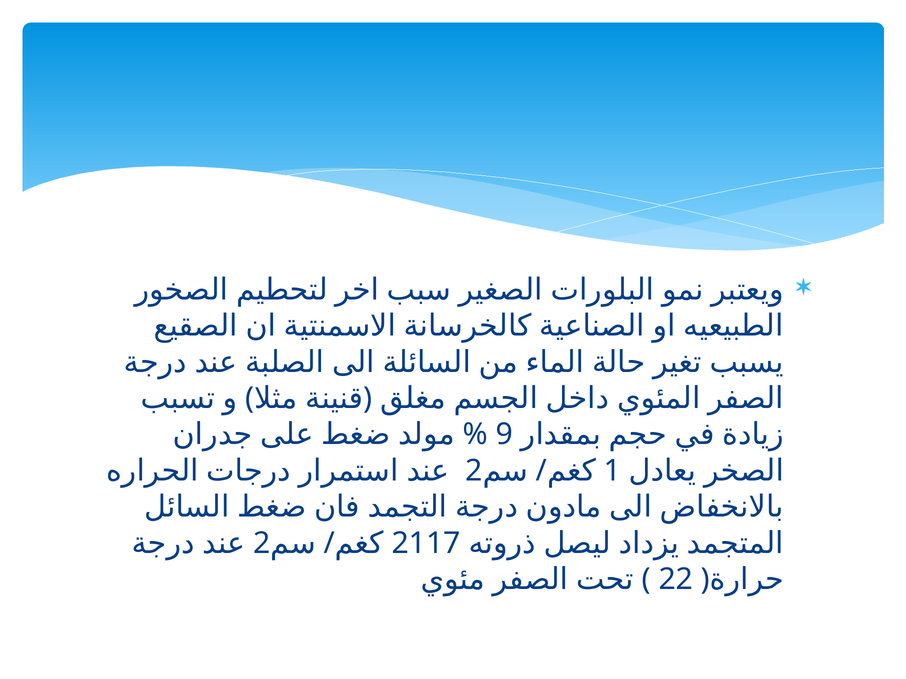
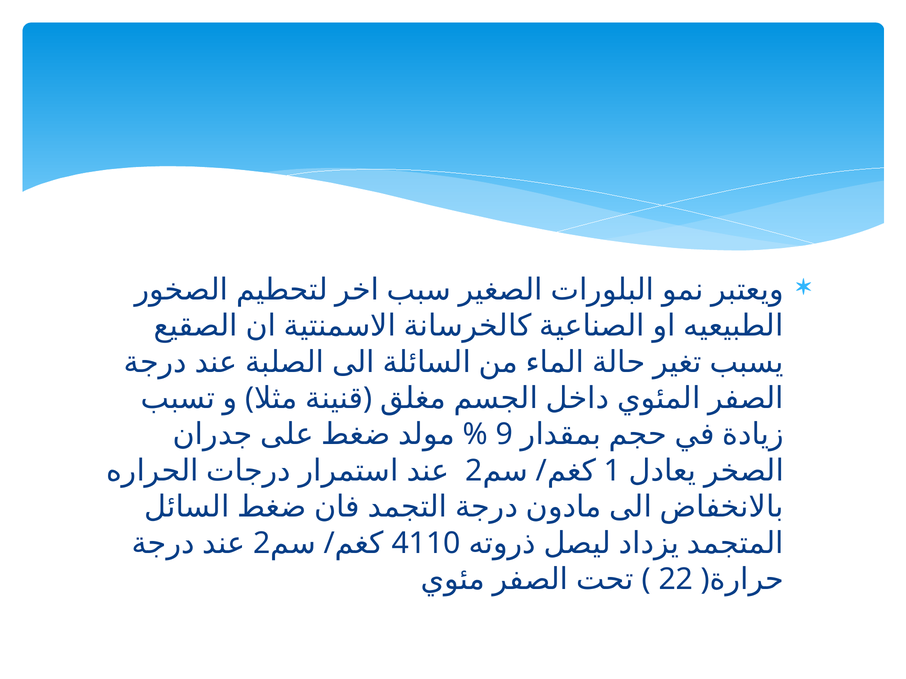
2117: 2117 -> 4110
